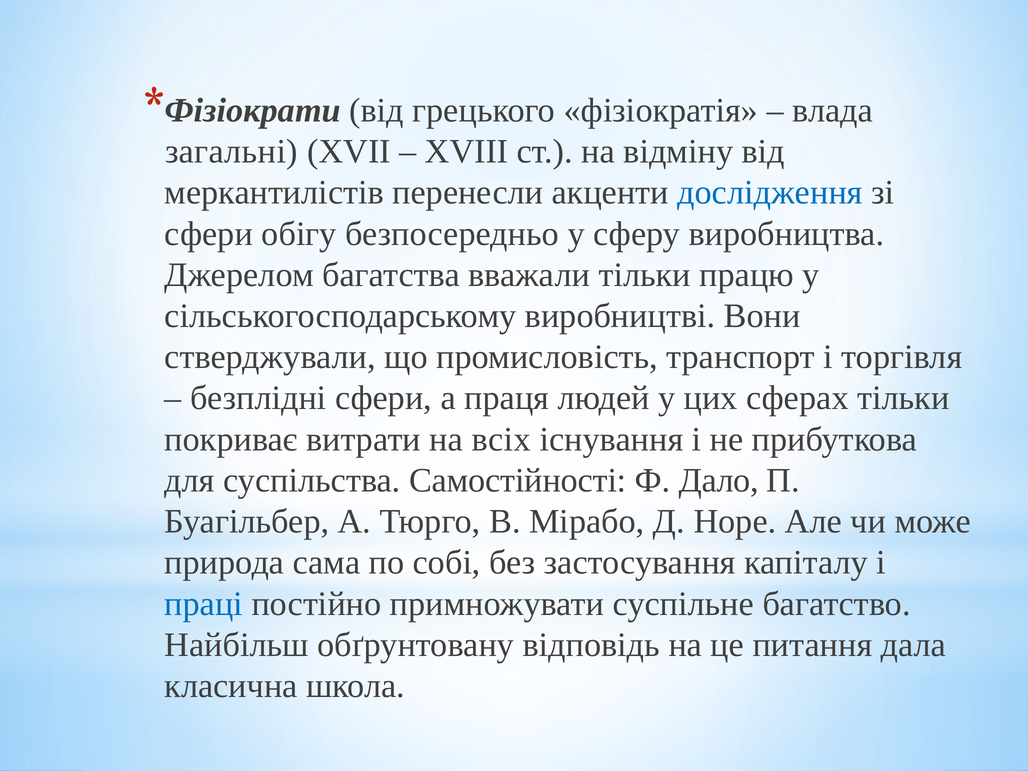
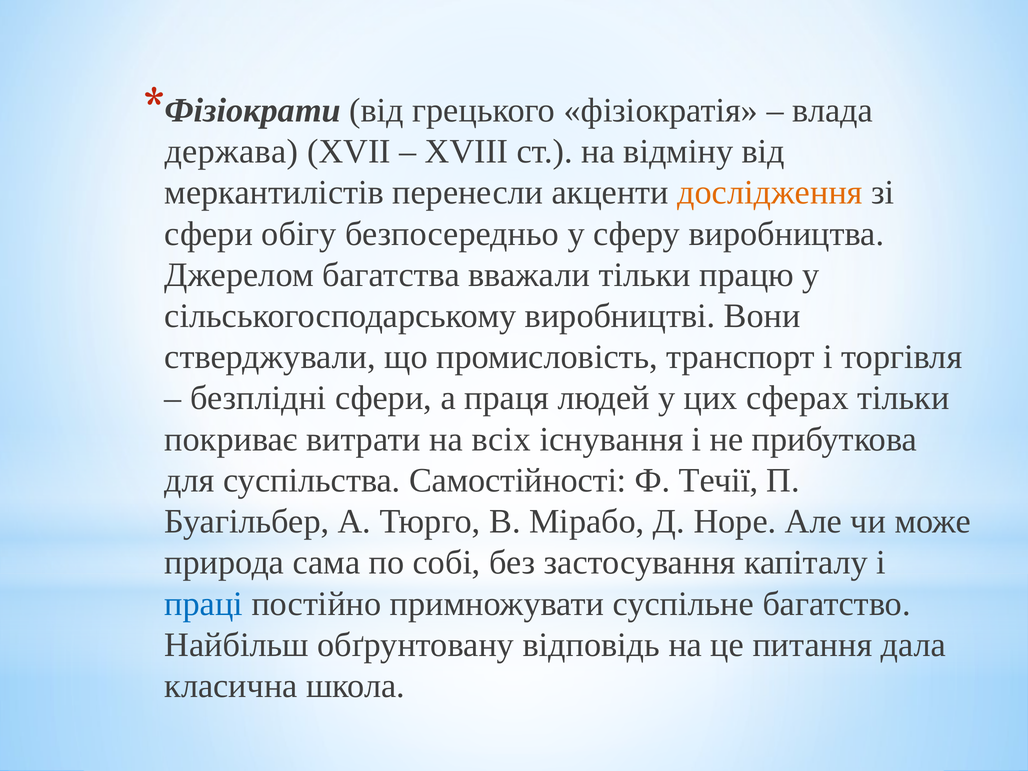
загальні: загальні -> держава
дослідження colour: blue -> orange
Дало: Дало -> Течії
